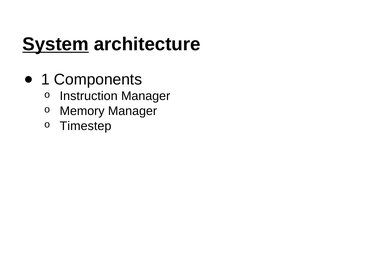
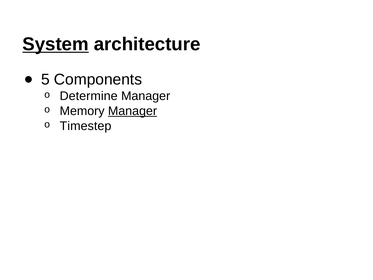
1: 1 -> 5
Instruction: Instruction -> Determine
Manager at (133, 111) underline: none -> present
